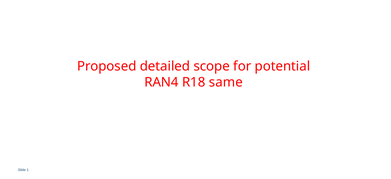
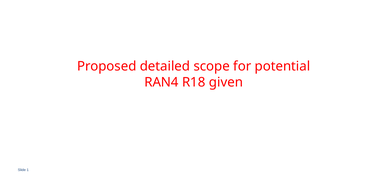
same: same -> given
